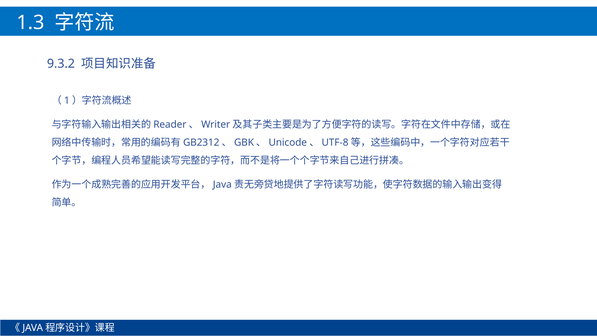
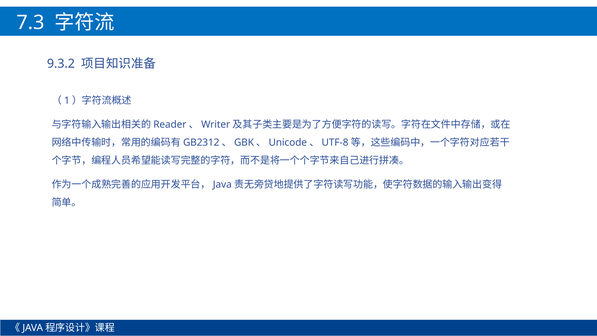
1.3: 1.3 -> 7.3
